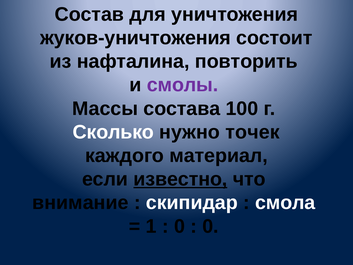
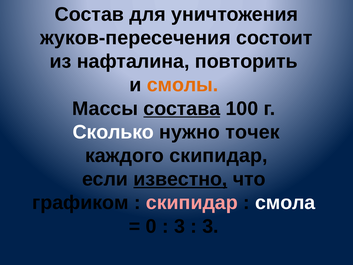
жуков-уничтожения: жуков-уничтожения -> жуков-пересечения
смолы colour: purple -> orange
состава underline: none -> present
каждого материал: материал -> скипидар
внимание: внимание -> графиком
скипидар at (192, 203) colour: white -> pink
1: 1 -> 0
0 at (179, 226): 0 -> 3
0 at (210, 226): 0 -> 3
